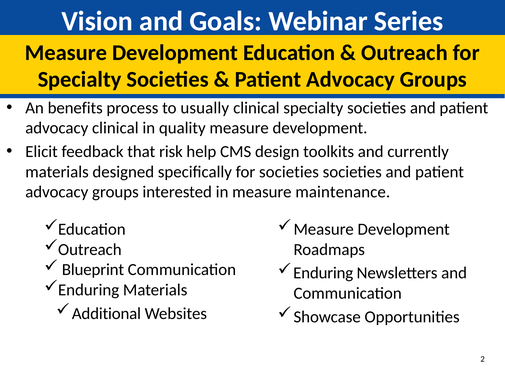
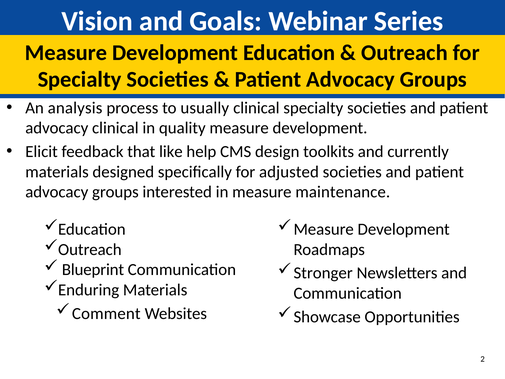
benefits: benefits -> analysis
risk: risk -> like
for societies: societies -> adjusted
Enduring at (323, 273): Enduring -> Stronger
Additional: Additional -> Comment
